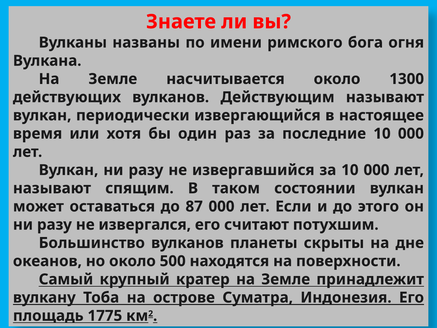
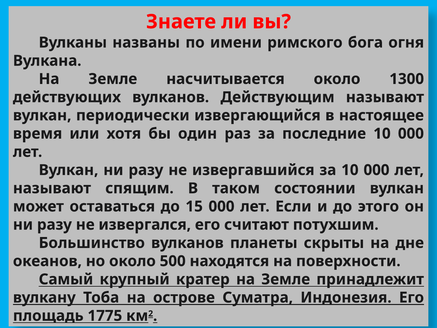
87: 87 -> 15
